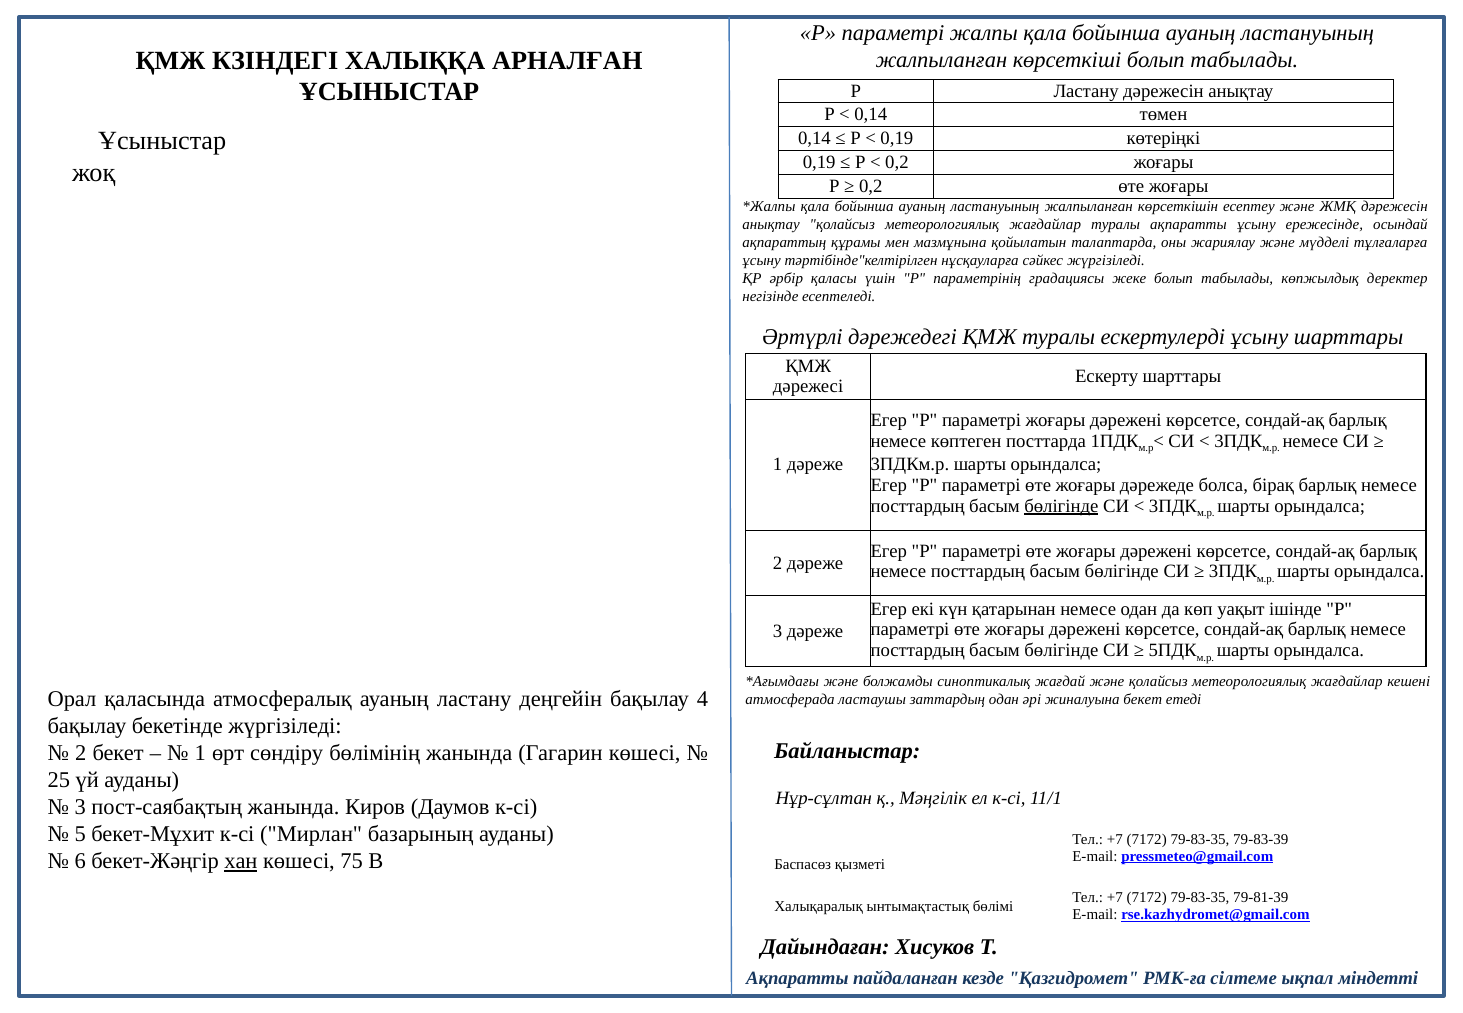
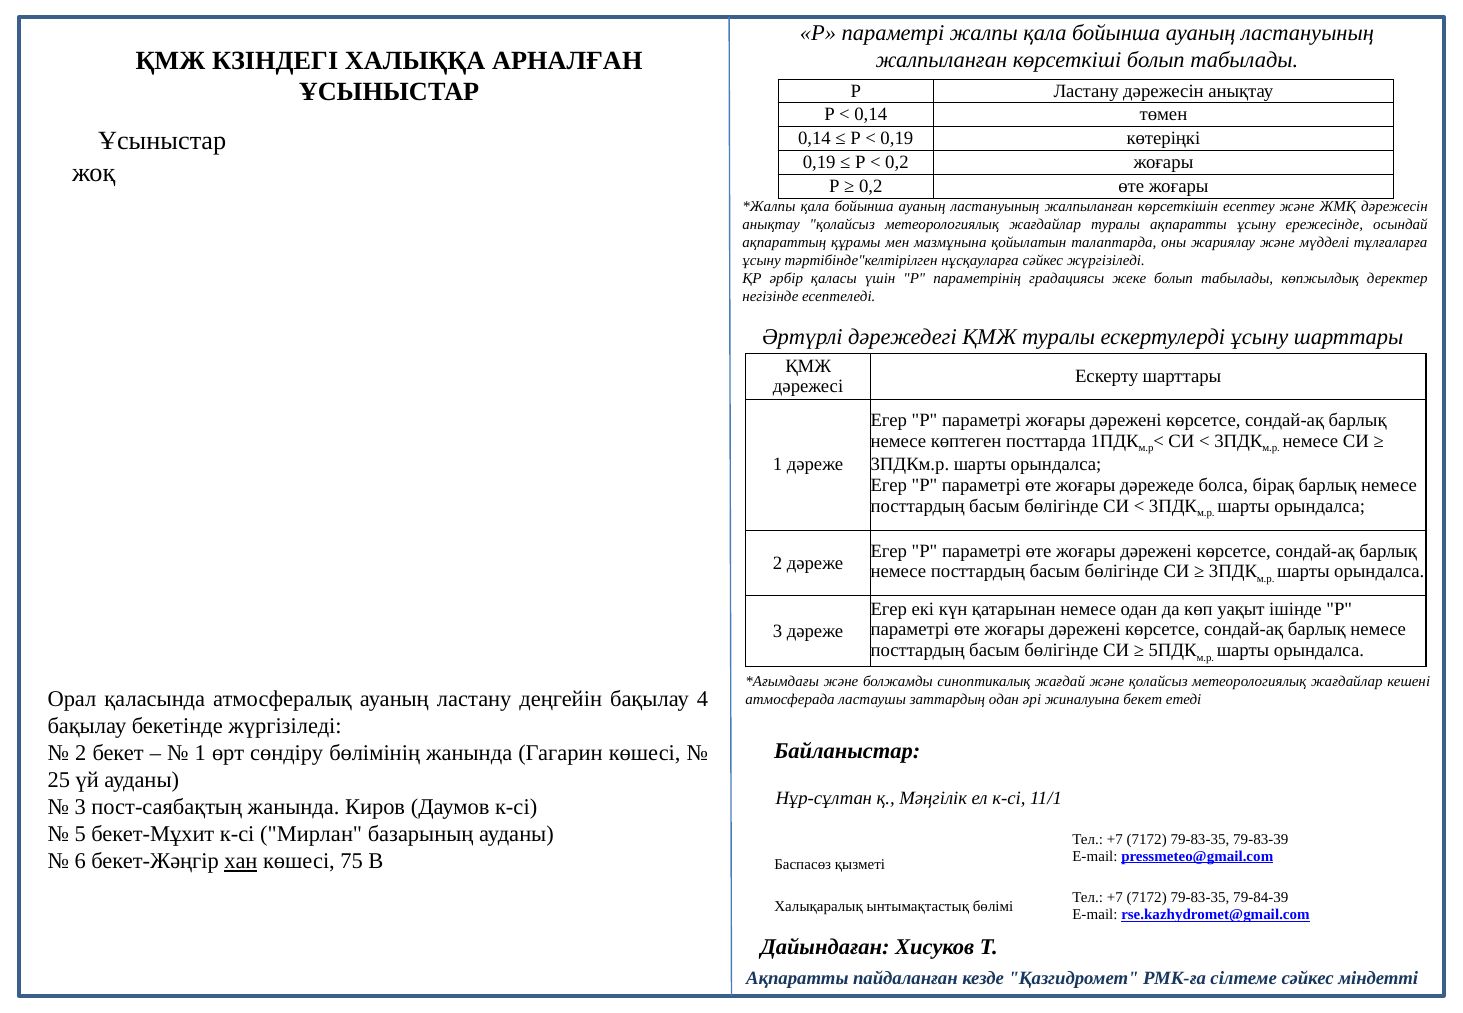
бөлігінде at (1061, 506) underline: present -> none
79-81-39: 79-81-39 -> 79-84-39
сілтеме ықпал: ықпал -> сәйкес
